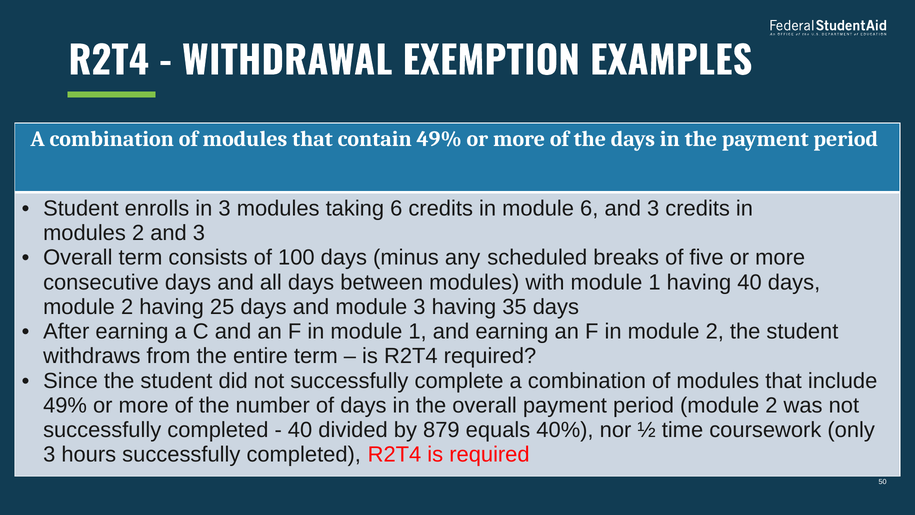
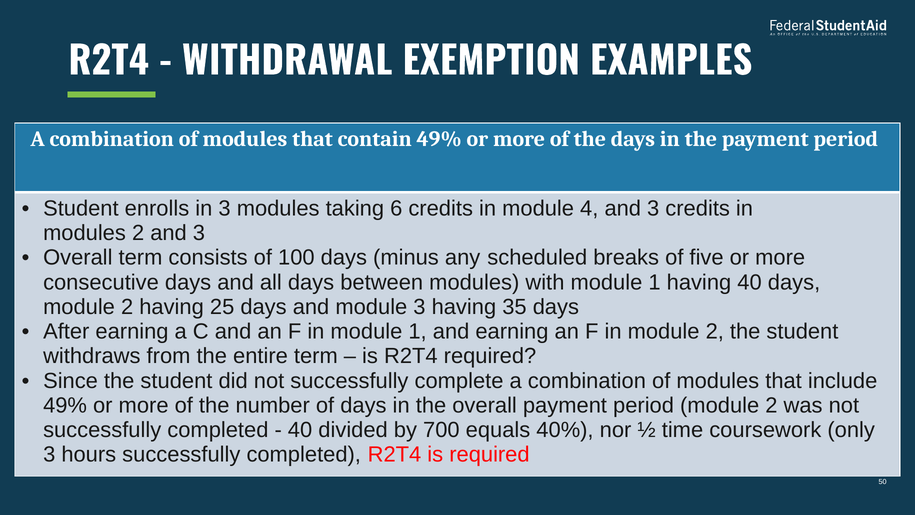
module 6: 6 -> 4
879: 879 -> 700
